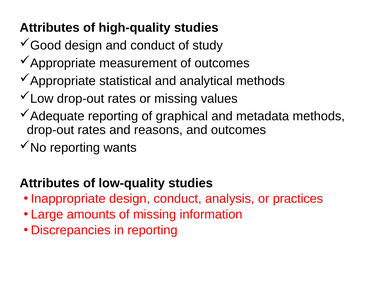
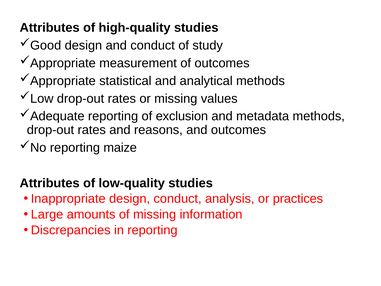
graphical: graphical -> exclusion
wants: wants -> maize
